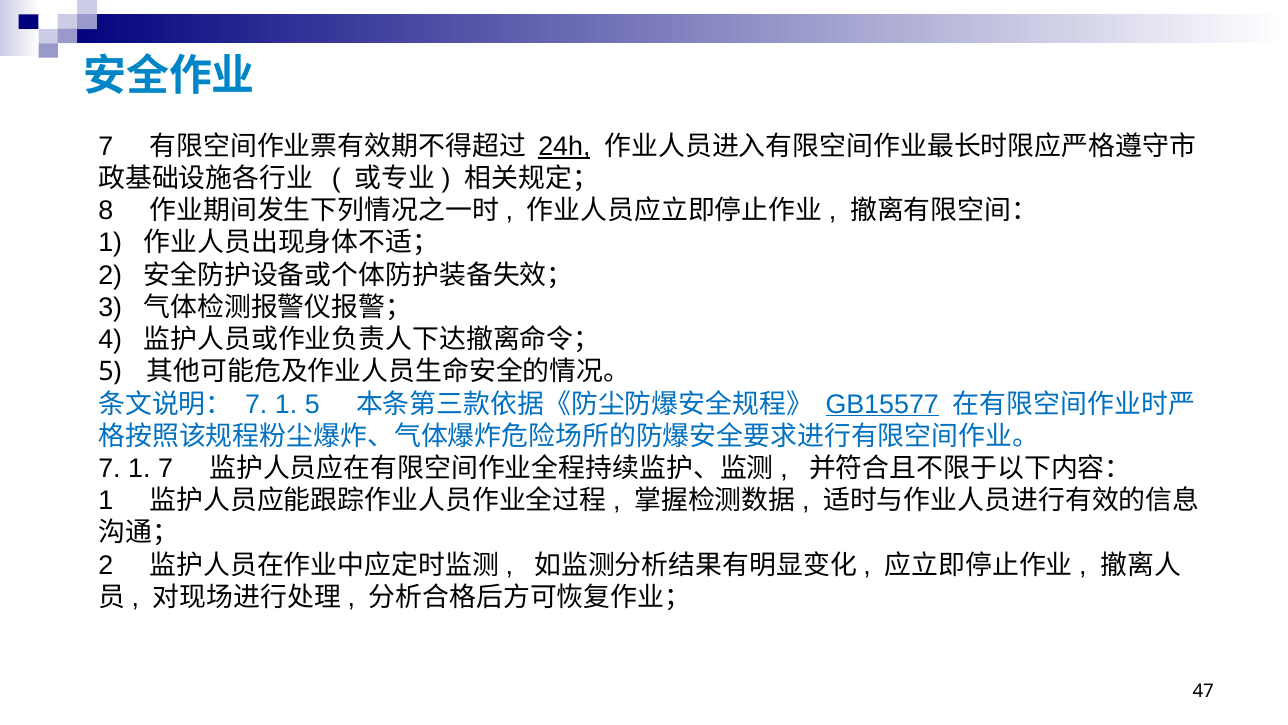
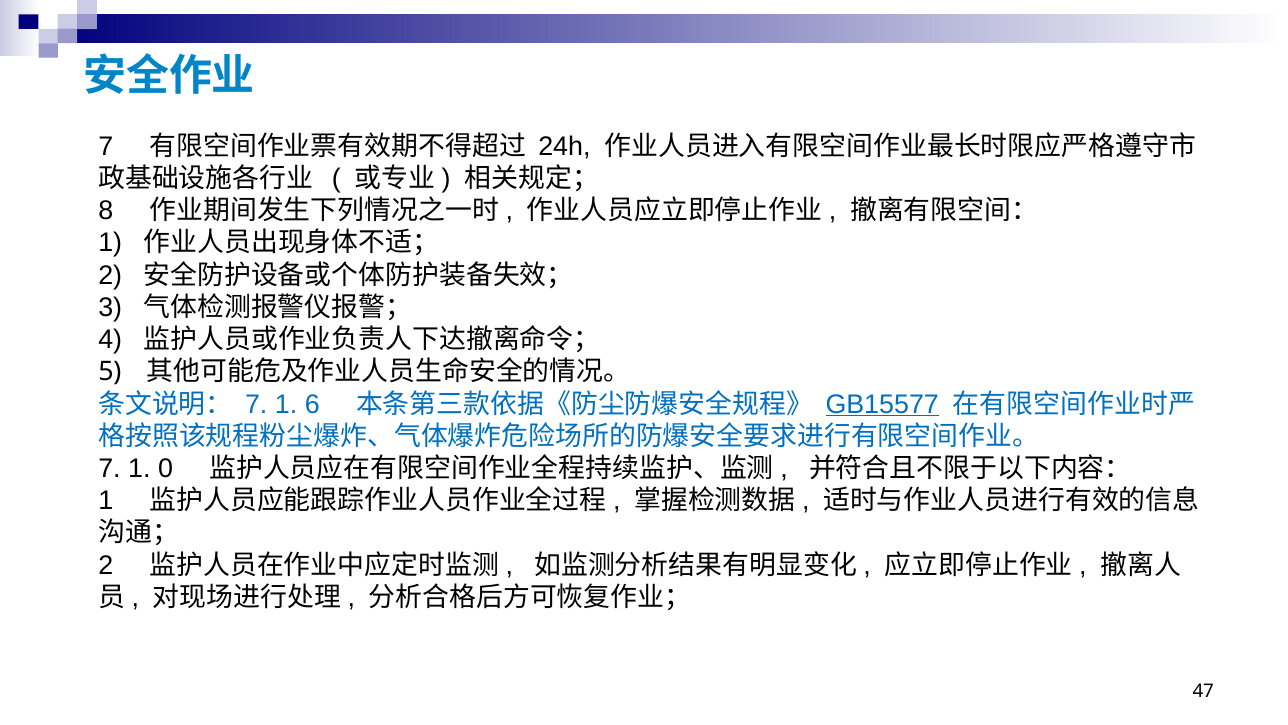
24h underline: present -> none
1 5: 5 -> 6
1 7: 7 -> 0
